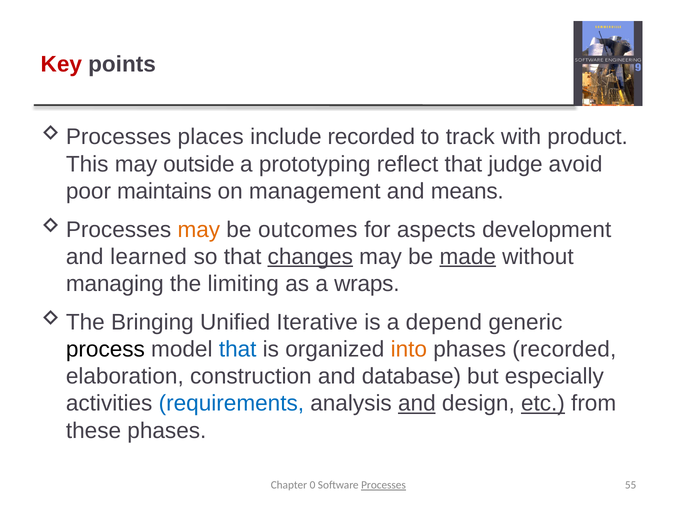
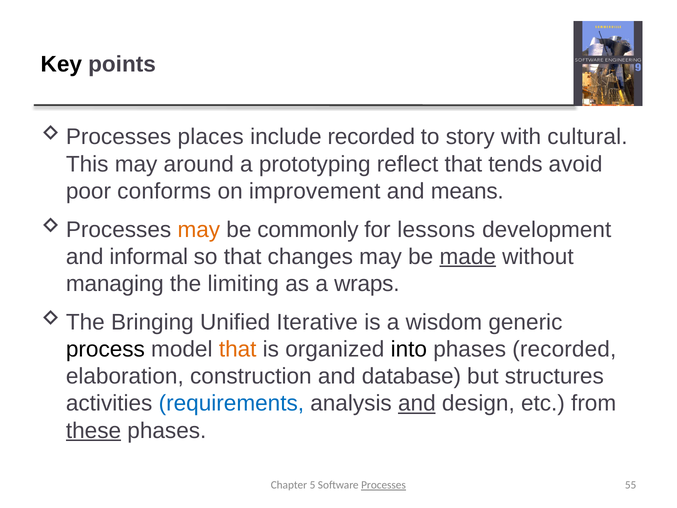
Key colour: red -> black
track: track -> story
product: product -> cultural
outside: outside -> around
judge: judge -> tends
maintains: maintains -> conforms
management: management -> improvement
outcomes: outcomes -> commonly
aspects: aspects -> lessons
learned: learned -> informal
changes underline: present -> none
depend: depend -> wisdom
that at (238, 349) colour: blue -> orange
into colour: orange -> black
especially: especially -> structures
etc underline: present -> none
these underline: none -> present
0: 0 -> 5
